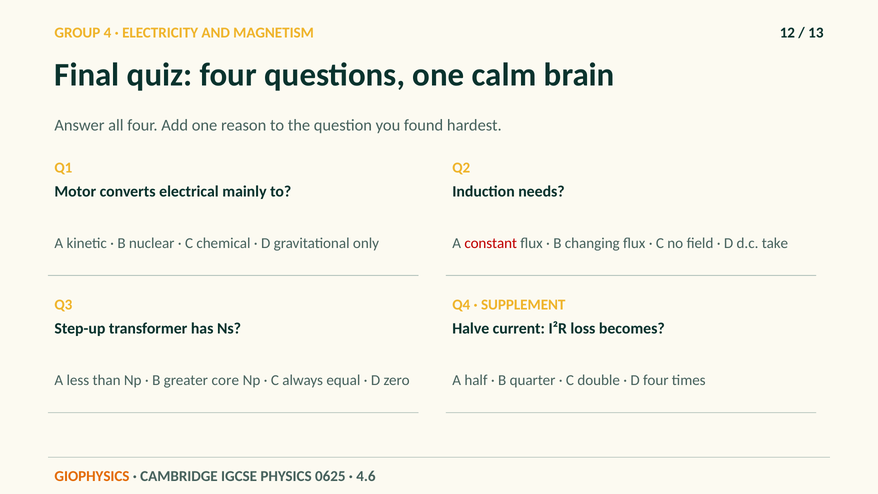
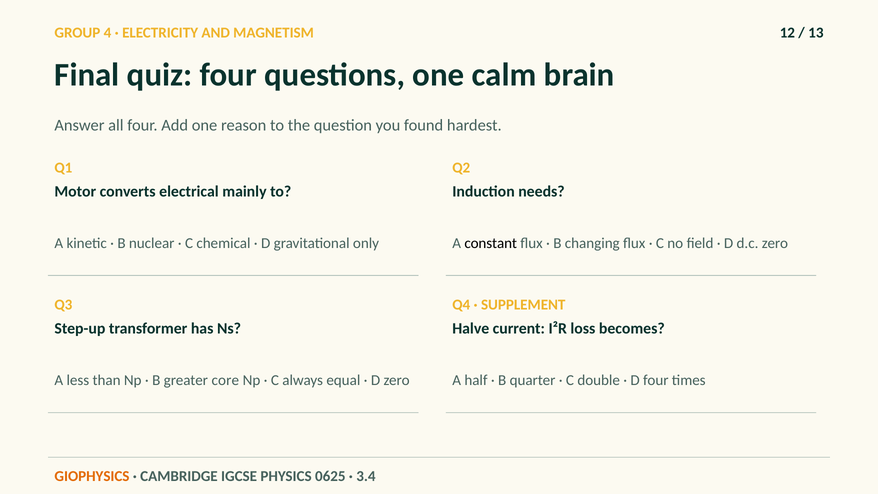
constant colour: red -> black
d.c take: take -> zero
4.6: 4.6 -> 3.4
